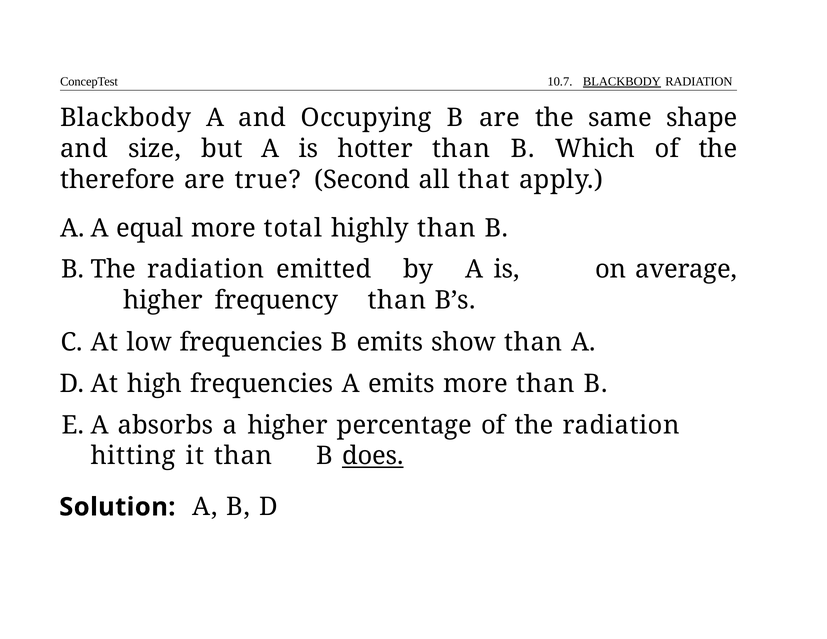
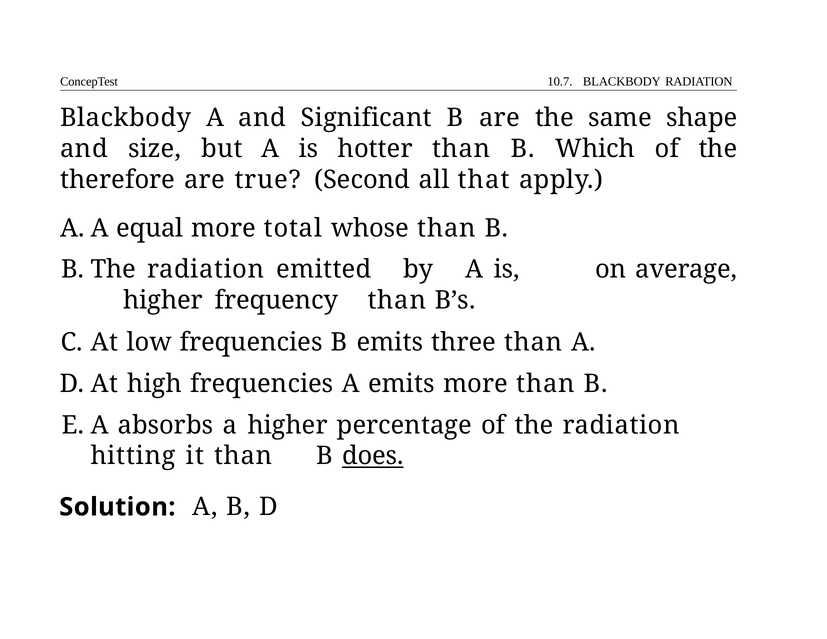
BLACKBODY at (622, 82) underline: present -> none
Occupying: Occupying -> Significant
highly: highly -> whose
show: show -> three
